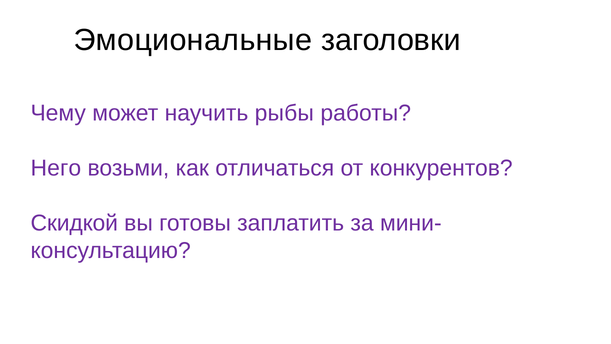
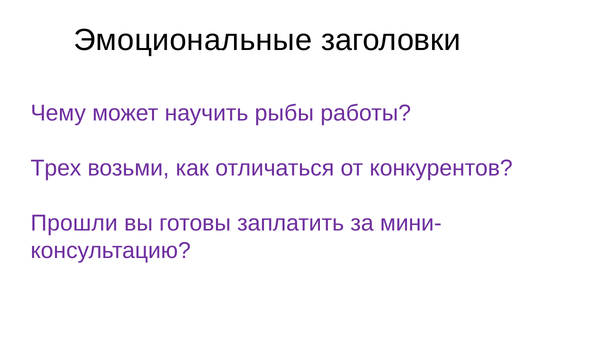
Него: Него -> Трех
Скидкой: Скидкой -> Прошли
